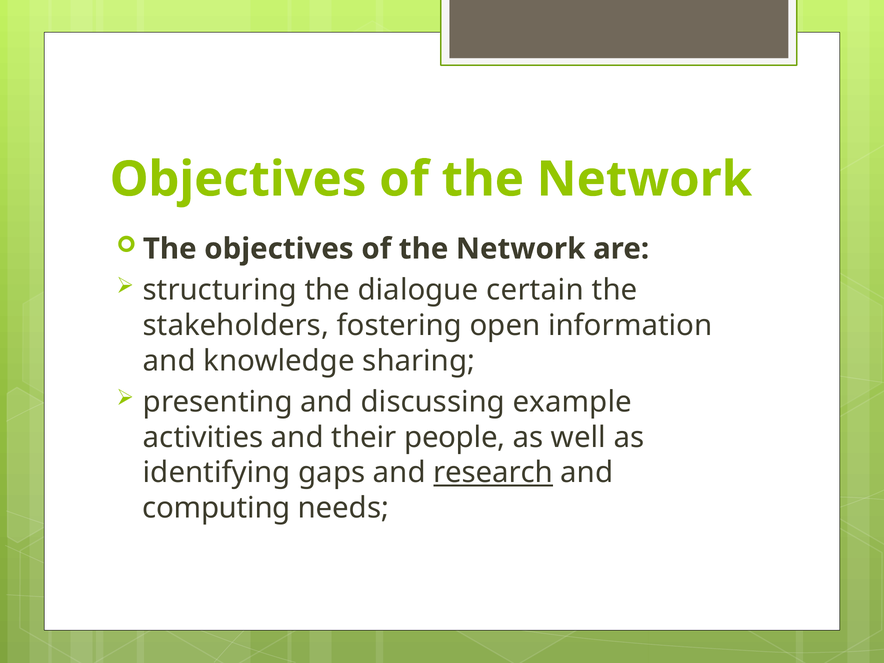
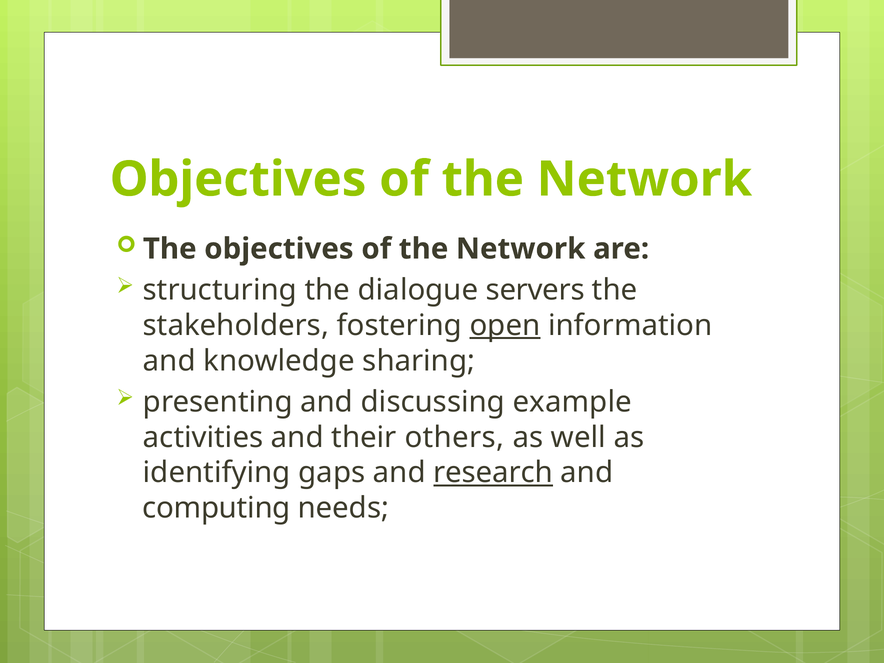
certain: certain -> servers
open underline: none -> present
people: people -> others
